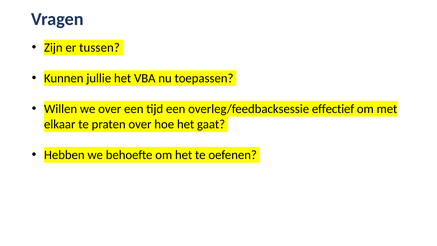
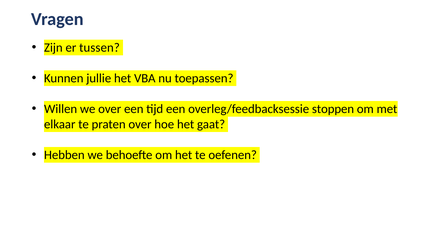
effectief: effectief -> stoppen
